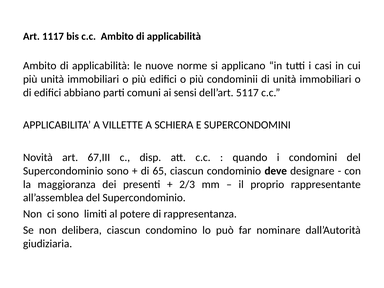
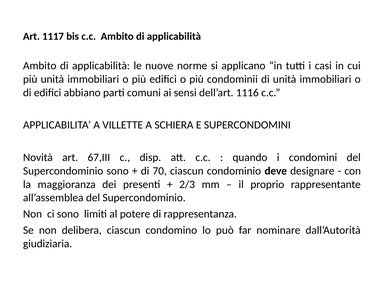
5117: 5117 -> 1116
65: 65 -> 70
